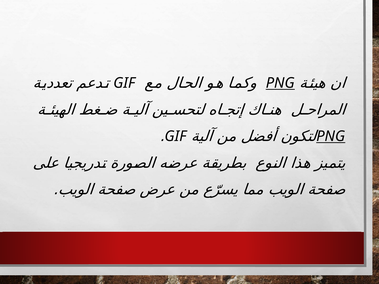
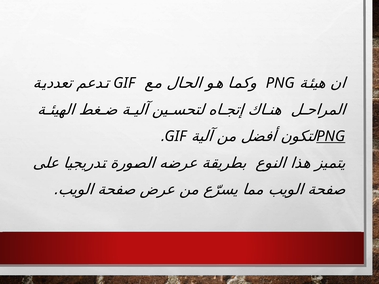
PNG at (280, 83) underline: present -> none
